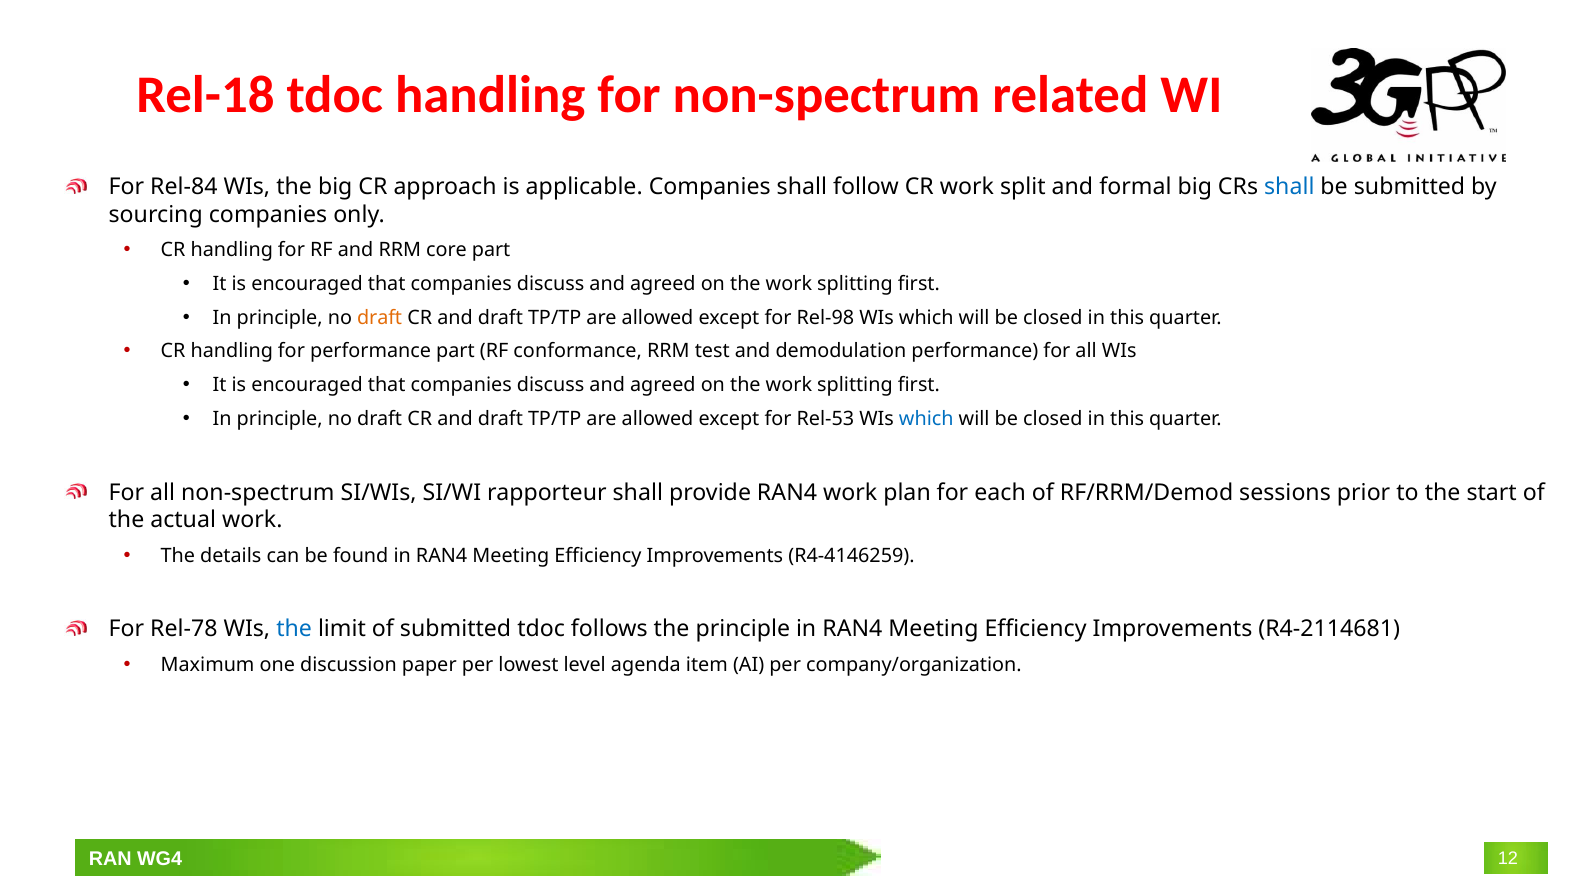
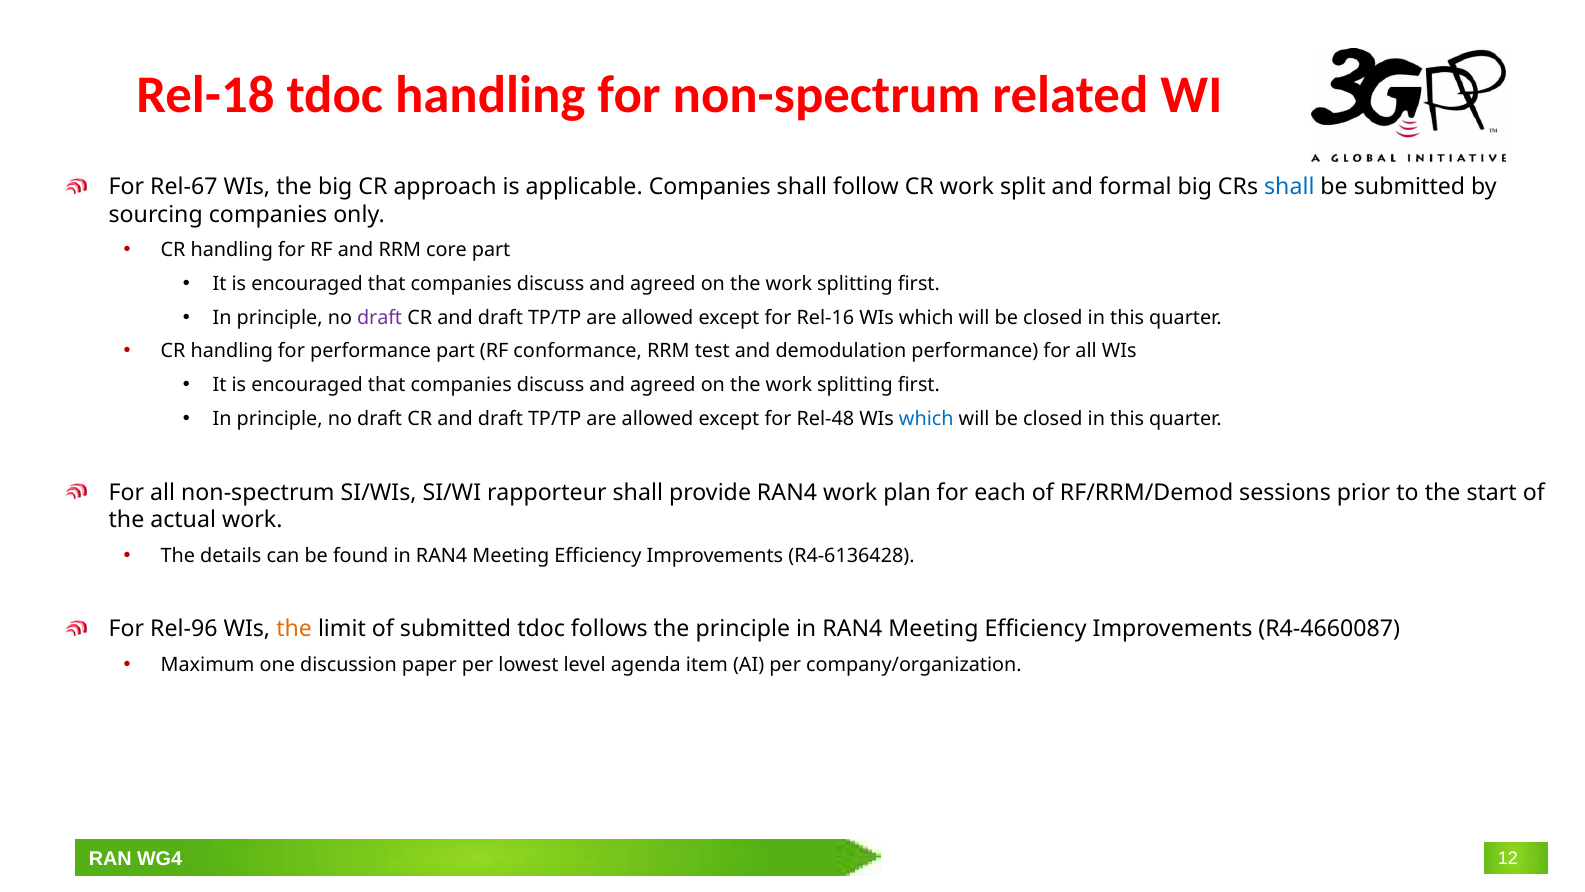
Rel-84: Rel-84 -> Rel-67
draft at (380, 318) colour: orange -> purple
Rel-98: Rel-98 -> Rel-16
Rel-53: Rel-53 -> Rel-48
R4-4146259: R4-4146259 -> R4-6136428
Rel-78: Rel-78 -> Rel-96
the at (294, 629) colour: blue -> orange
R4-2114681: R4-2114681 -> R4-4660087
